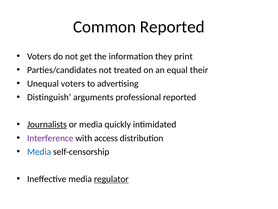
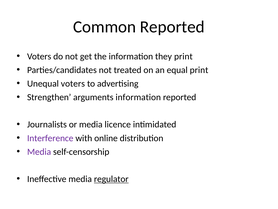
equal their: their -> print
Distinguish: Distinguish -> Strengthen
arguments professional: professional -> information
Journalists underline: present -> none
quickly: quickly -> licence
access: access -> online
Media at (39, 151) colour: blue -> purple
